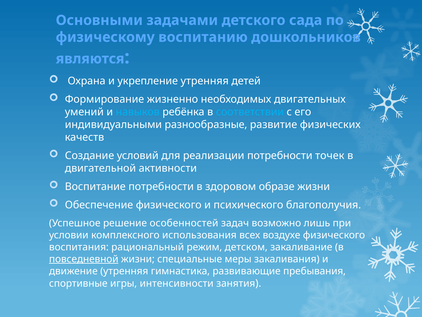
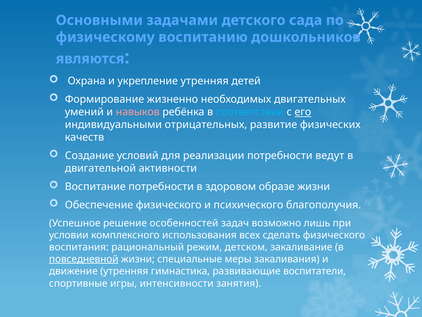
навыков colour: light blue -> pink
его underline: none -> present
разнообразные: разнообразные -> отрицательных
точек: точек -> ведут
воздухе: воздухе -> сделать
пребывания: пребывания -> воспитатели
